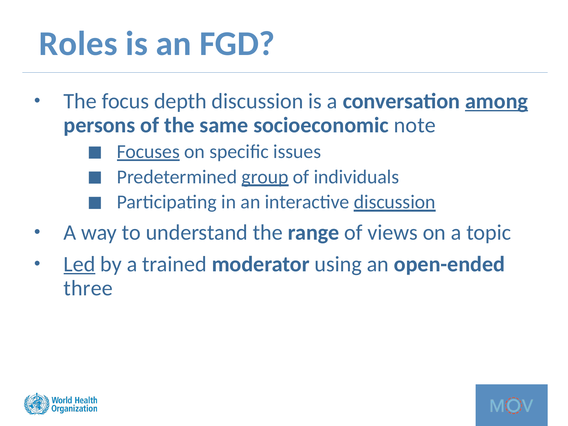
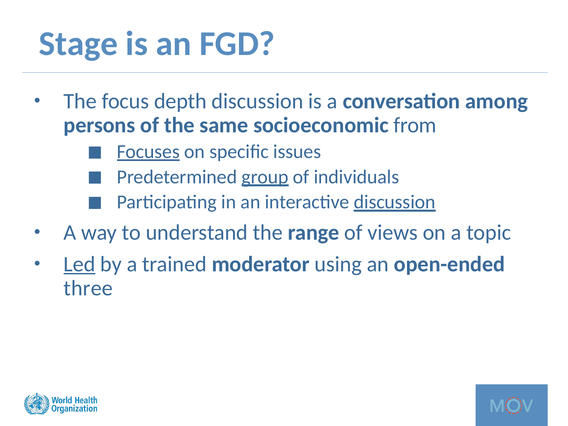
Roles: Roles -> Stage
among underline: present -> none
note: note -> from
